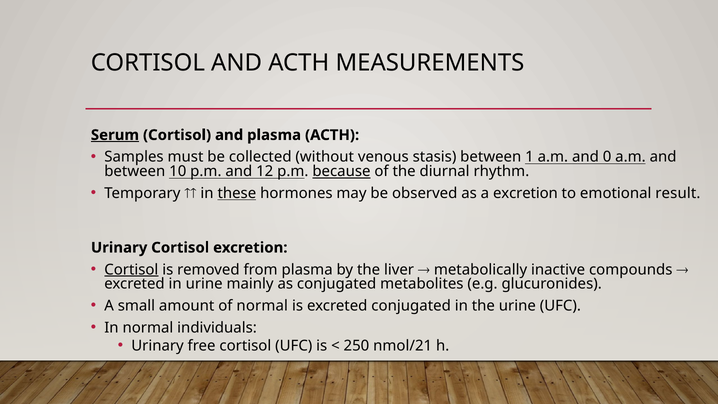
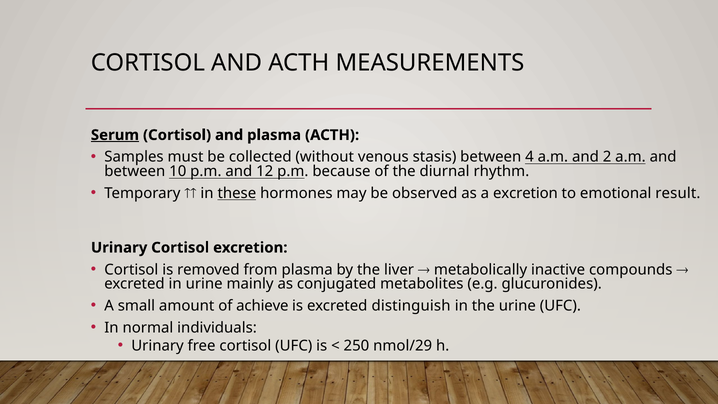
1: 1 -> 4
0: 0 -> 2
because underline: present -> none
Cortisol at (131, 270) underline: present -> none
of normal: normal -> achieve
excreted conjugated: conjugated -> distinguish
nmol/21: nmol/21 -> nmol/29
